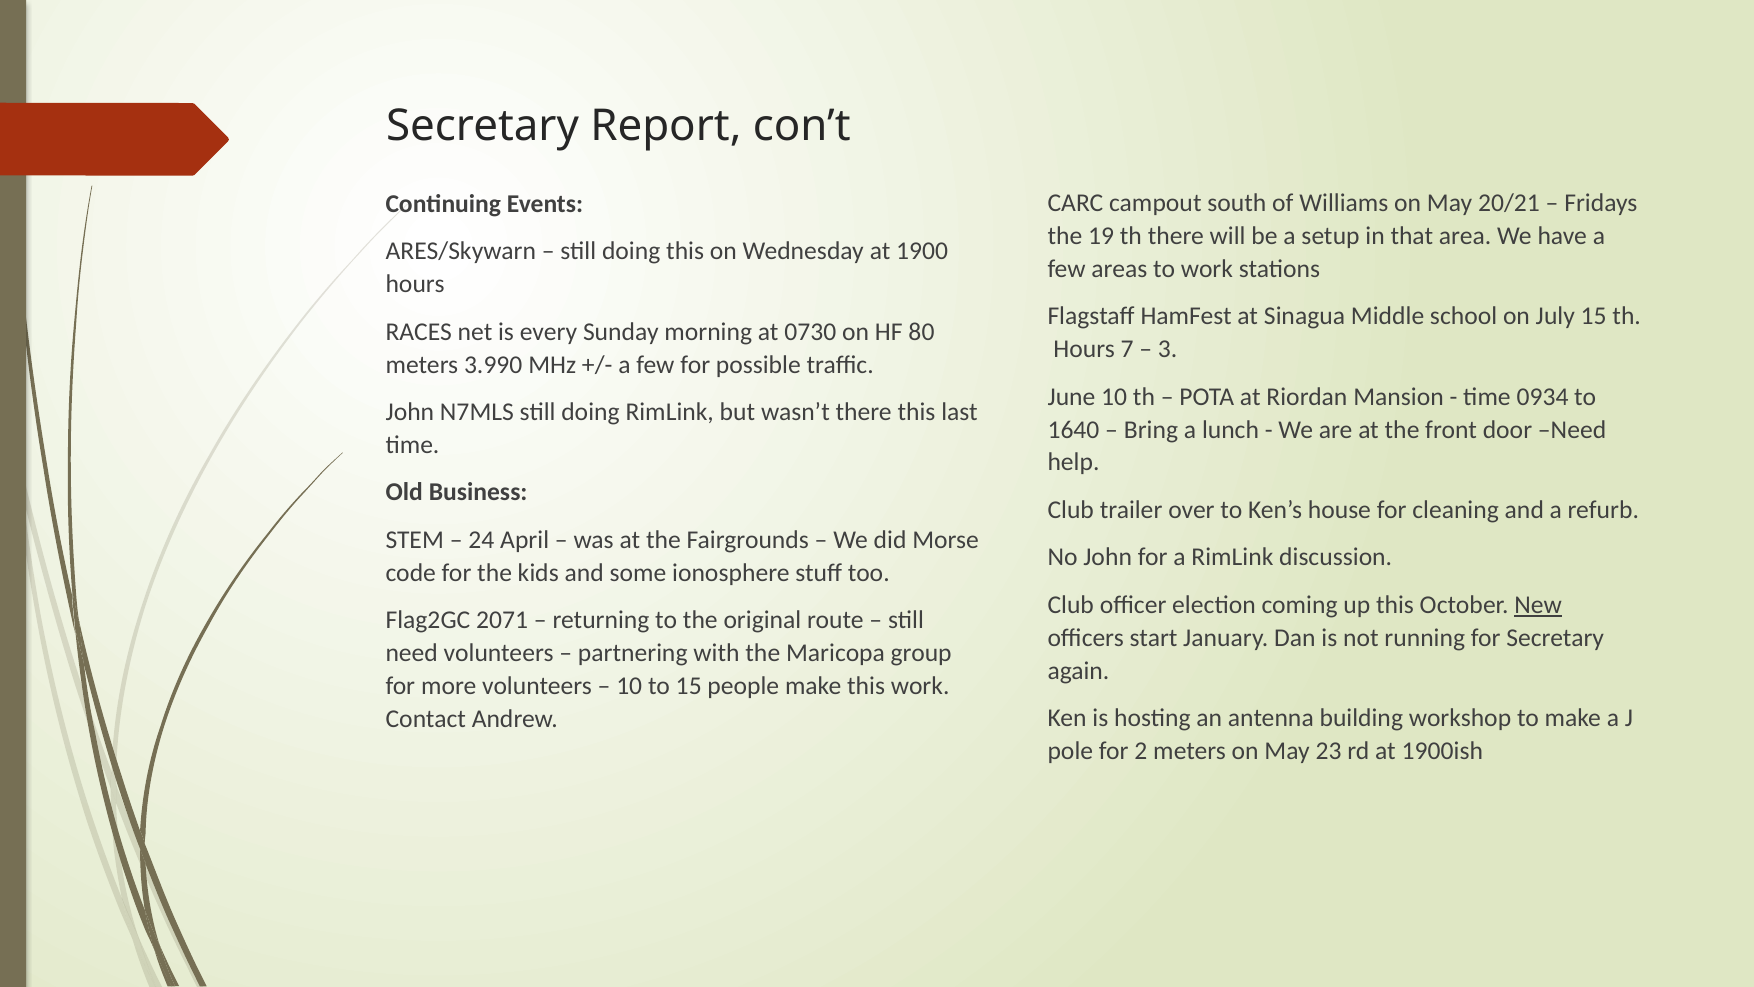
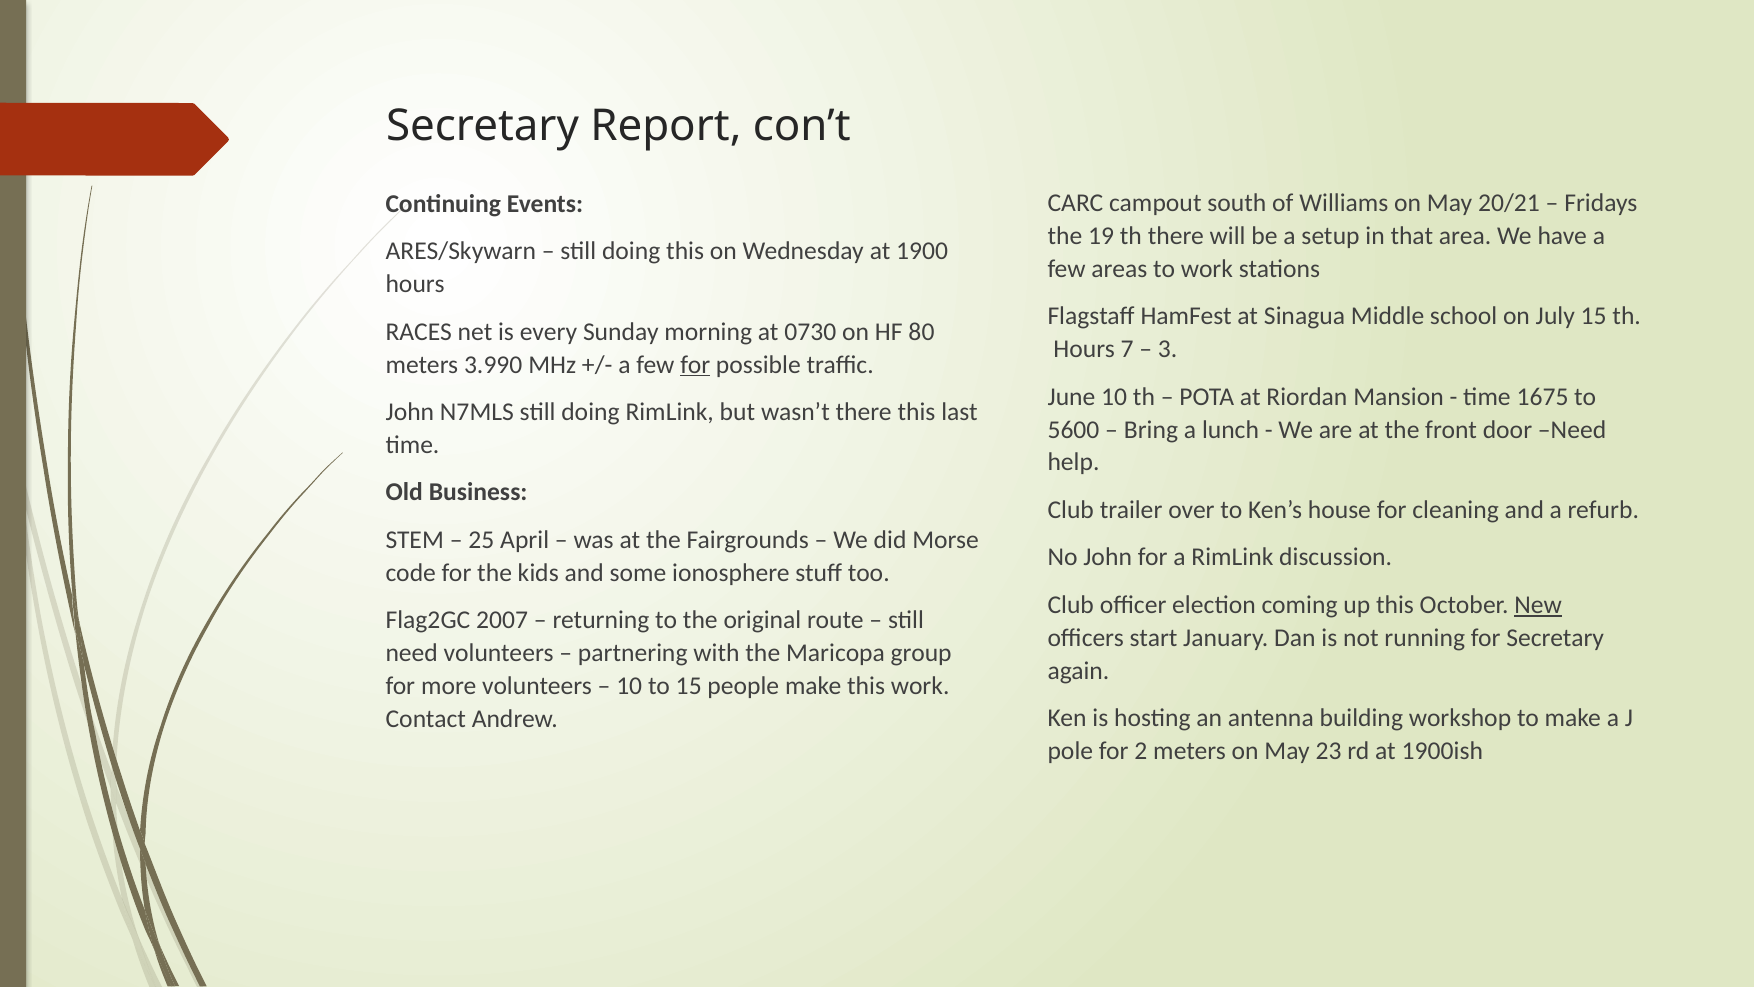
for at (695, 364) underline: none -> present
0934: 0934 -> 1675
1640: 1640 -> 5600
24: 24 -> 25
2071: 2071 -> 2007
